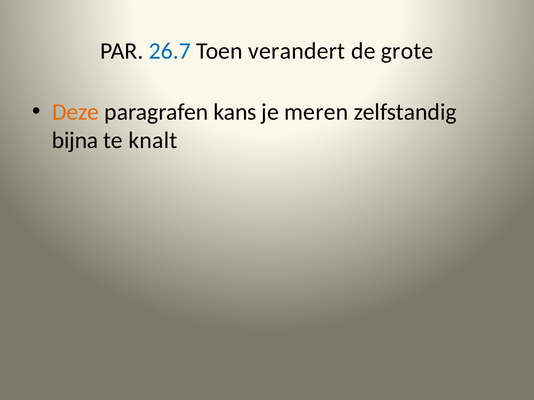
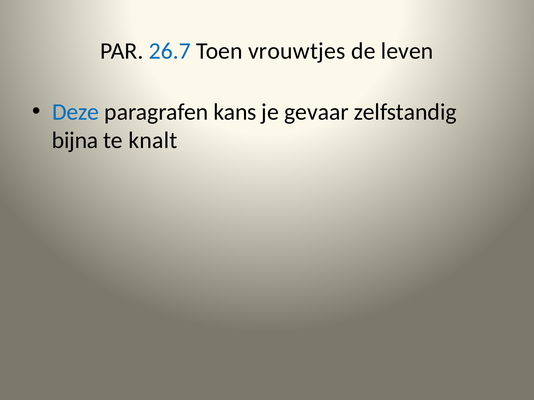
verandert: verandert -> vrouwtjes
grote: grote -> leven
Deze colour: orange -> blue
meren: meren -> gevaar
